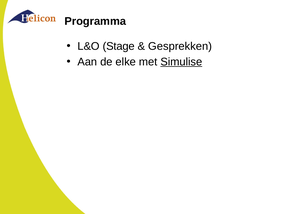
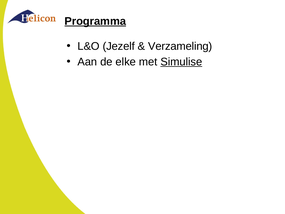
Programma underline: none -> present
Stage: Stage -> Jezelf
Gesprekken: Gesprekken -> Verzameling
